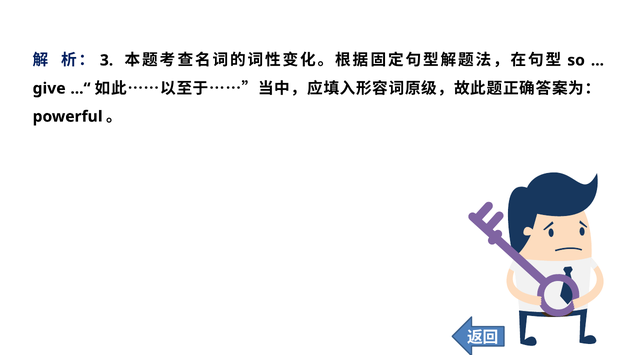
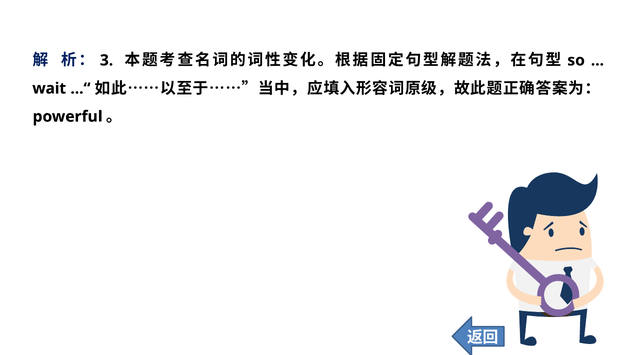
give: give -> wait
